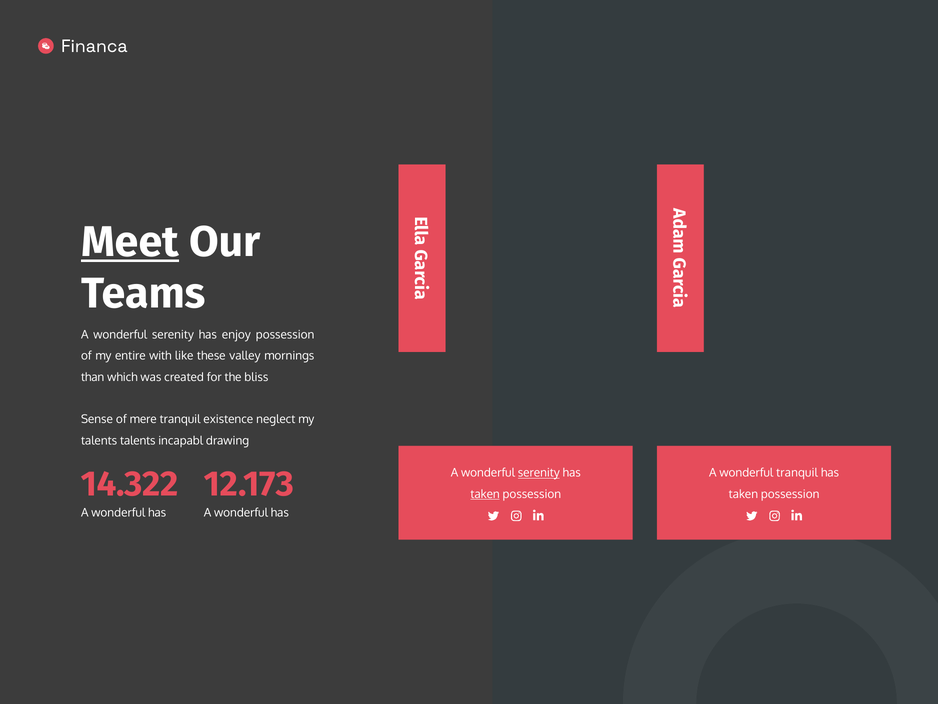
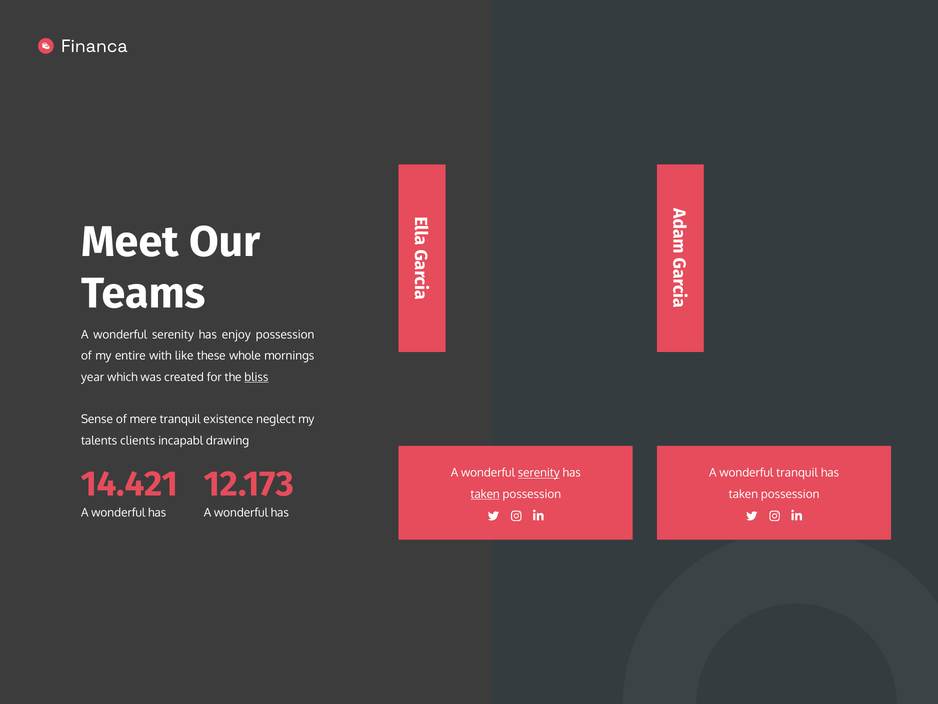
Meet underline: present -> none
valley: valley -> whole
than: than -> year
bliss underline: none -> present
talents talents: talents -> clients
14.322: 14.322 -> 14.421
